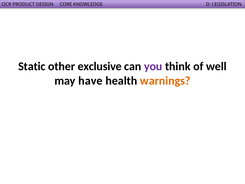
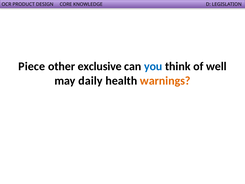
Static: Static -> Piece
you colour: purple -> blue
have: have -> daily
